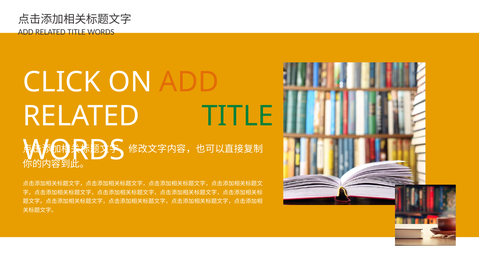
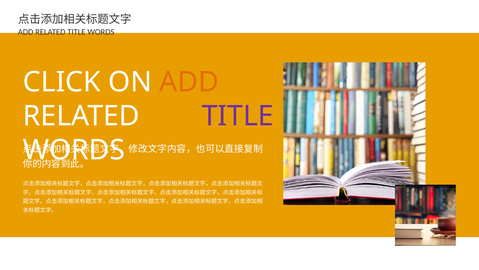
TITLE at (238, 116) colour: green -> purple
